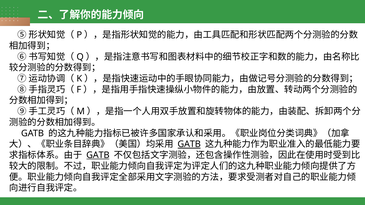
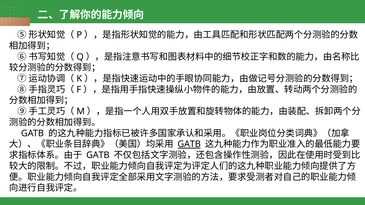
GATB at (98, 155) underline: present -> none
